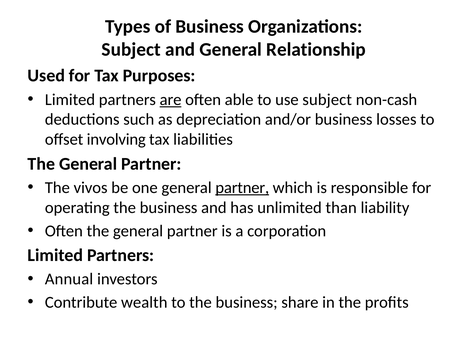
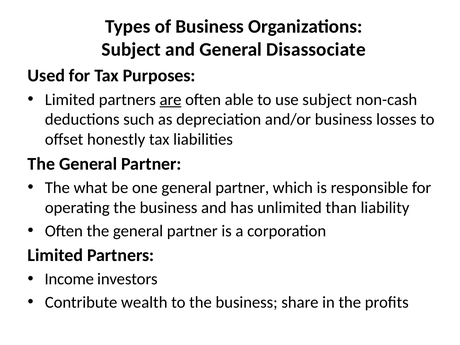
Relationship: Relationship -> Disassociate
involving: involving -> honestly
vivos: vivos -> what
partner at (242, 188) underline: present -> none
Annual: Annual -> Income
